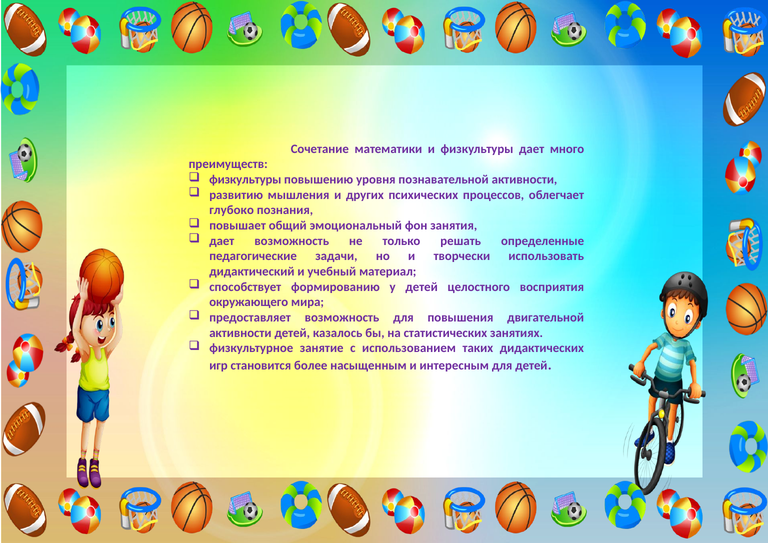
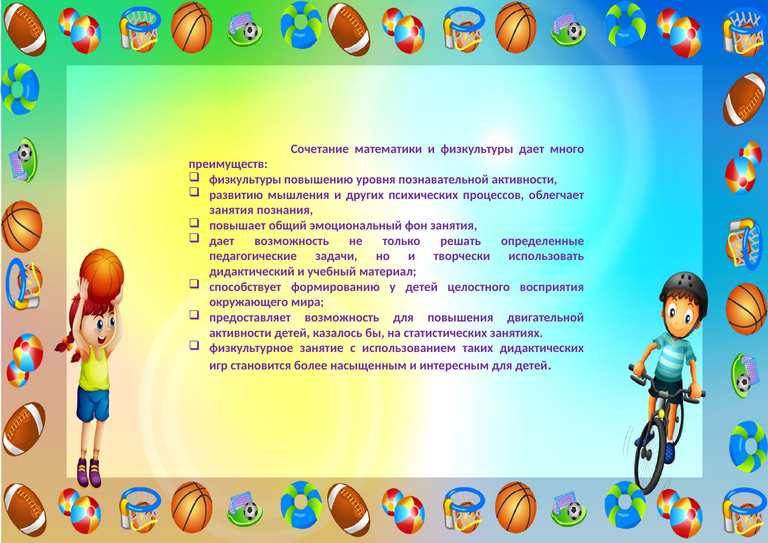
глубоко at (232, 210): глубоко -> занятия
